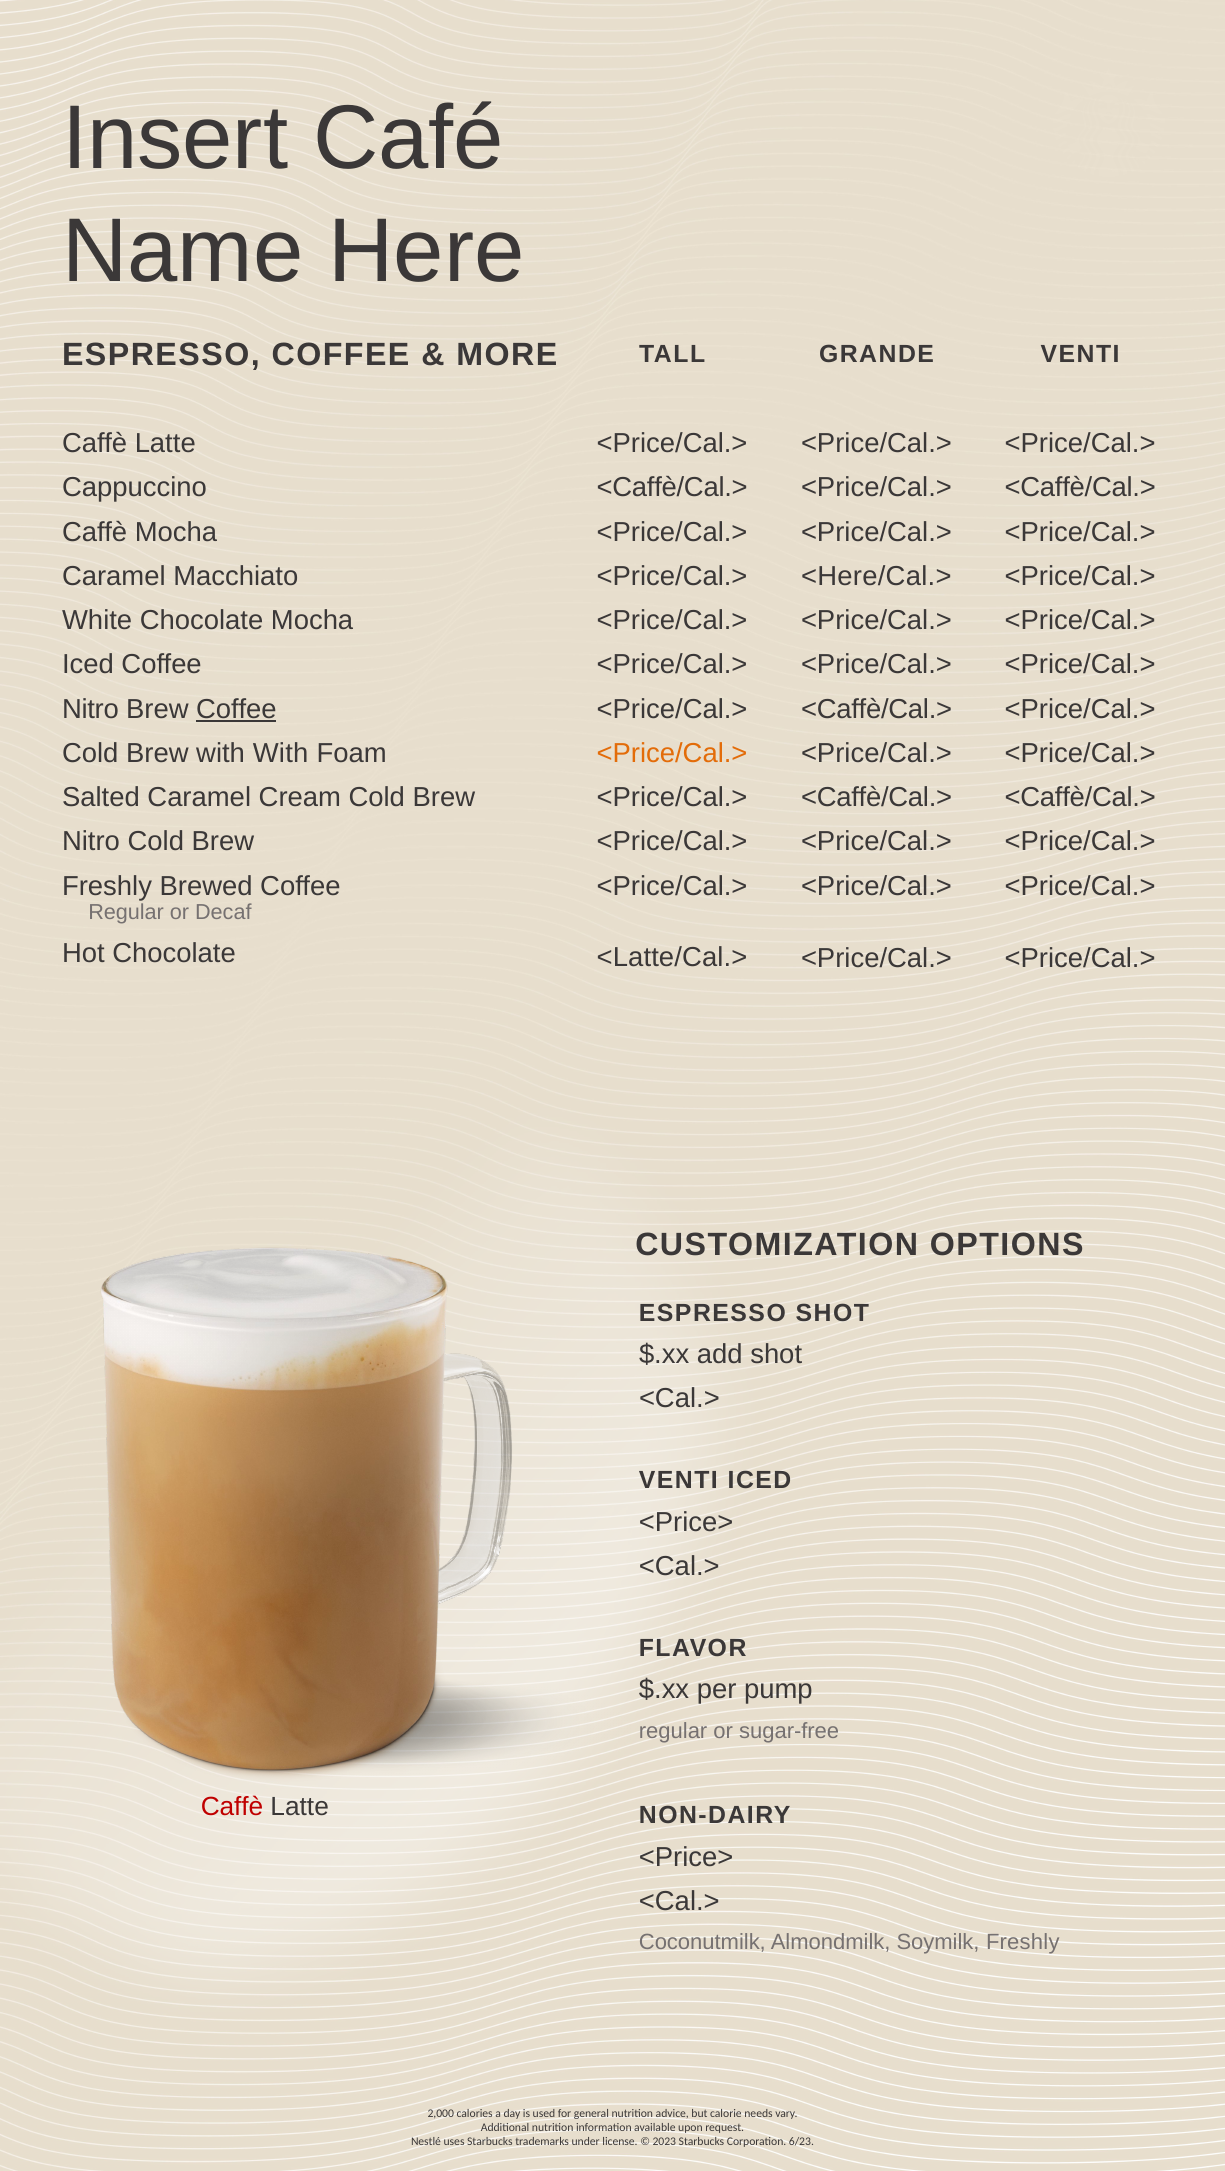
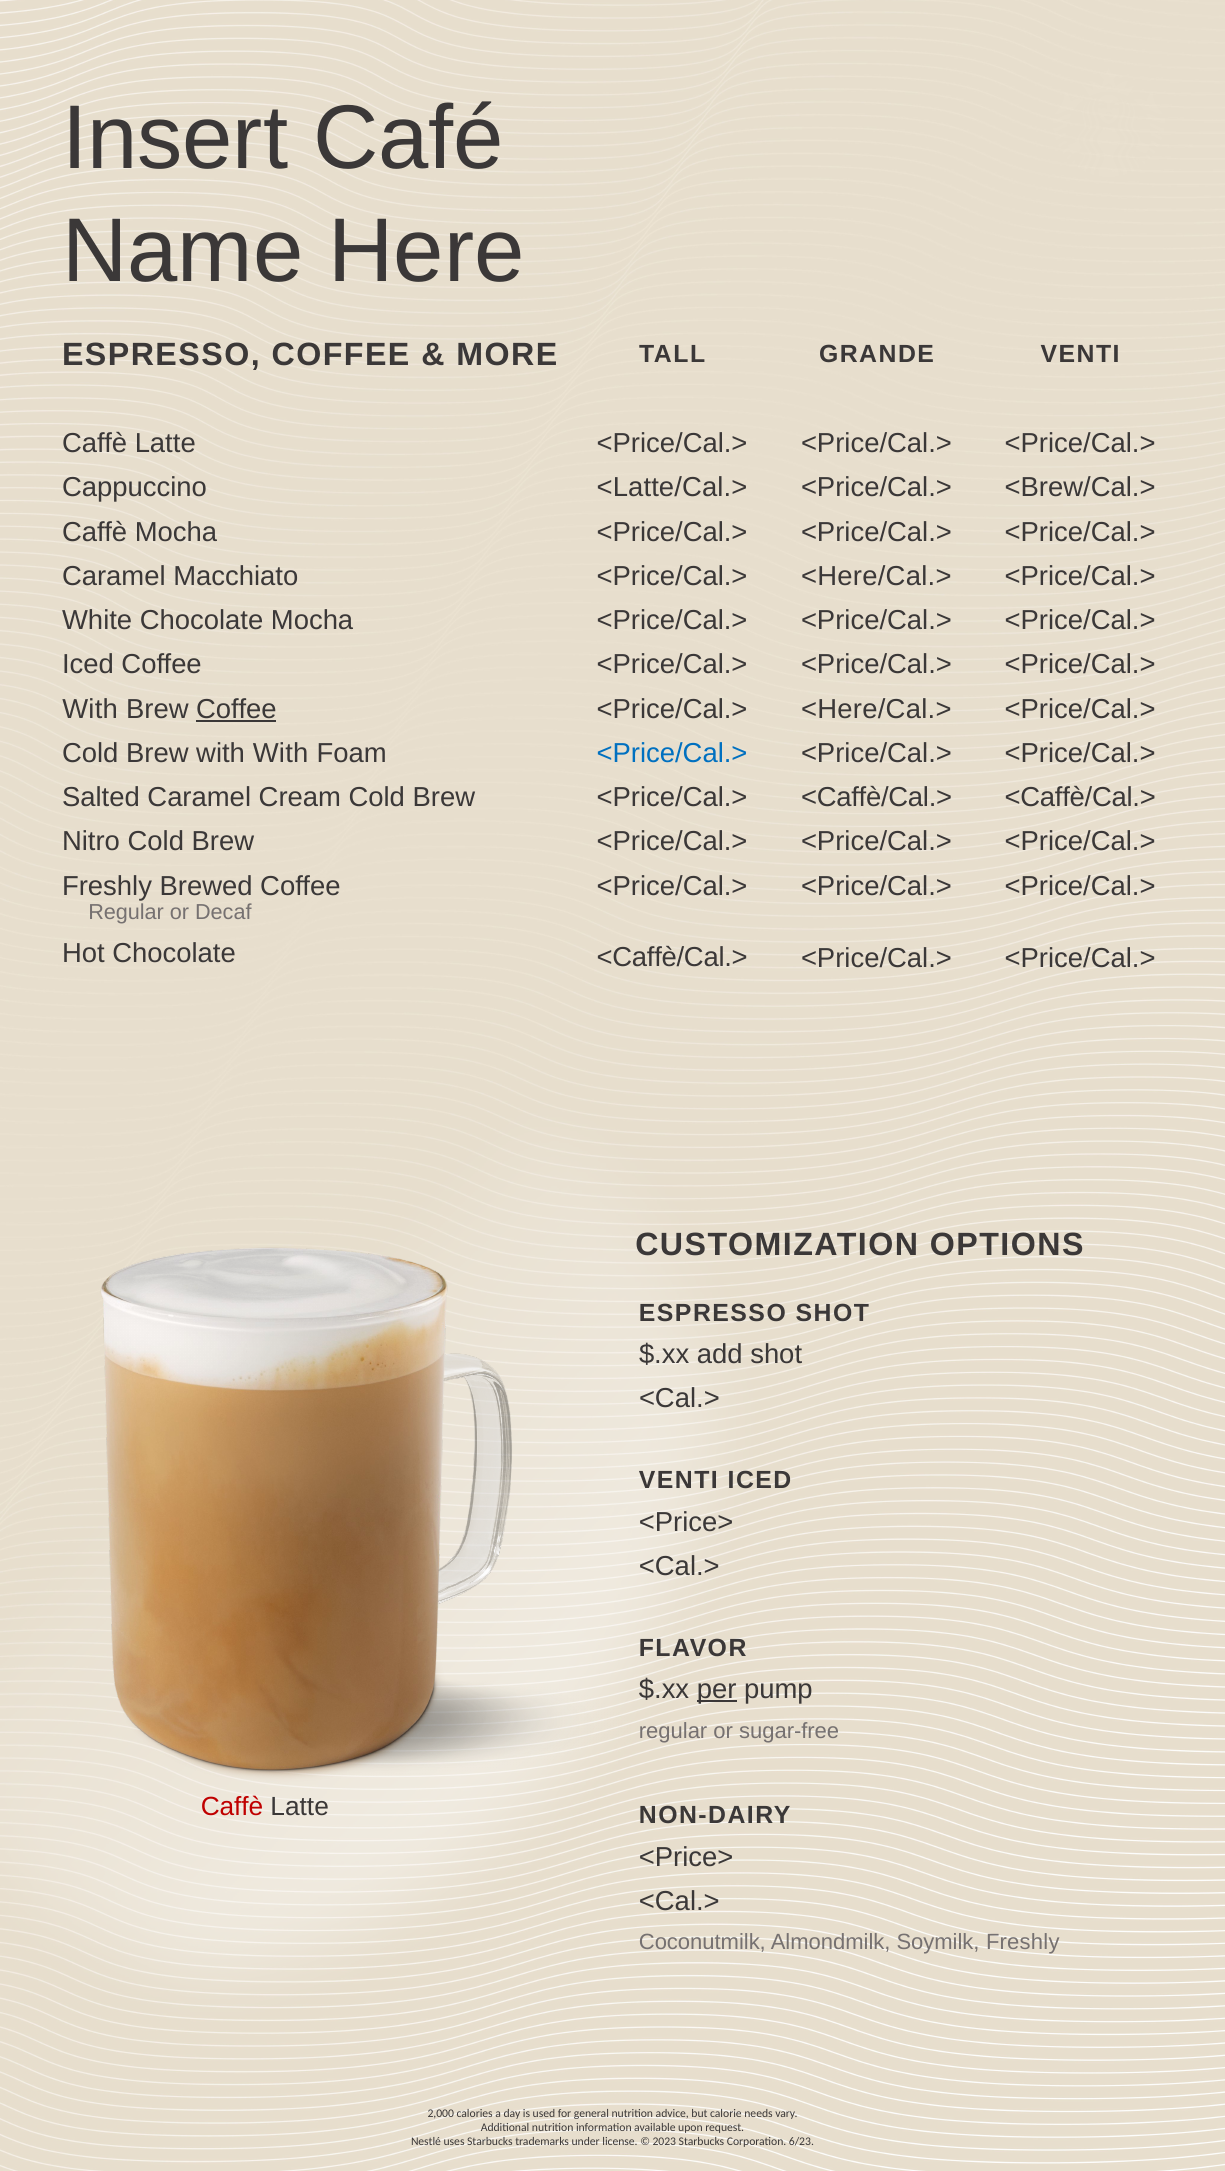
<Caffè/Cal.> at (672, 488): <Caffè/Cal.> -> <Latte/Cal.>
<Caffè/Cal.> at (1080, 488): <Caffè/Cal.> -> <Brew/Cal.>
Nitro at (90, 709): Nitro -> With
<Caffè/Cal.> at (877, 709): <Caffè/Cal.> -> <Here/Cal.>
<Price/Cal.> at (672, 754) colour: orange -> blue
<Latte/Cal.> at (672, 957): <Latte/Cal.> -> <Caffè/Cal.>
per underline: none -> present
